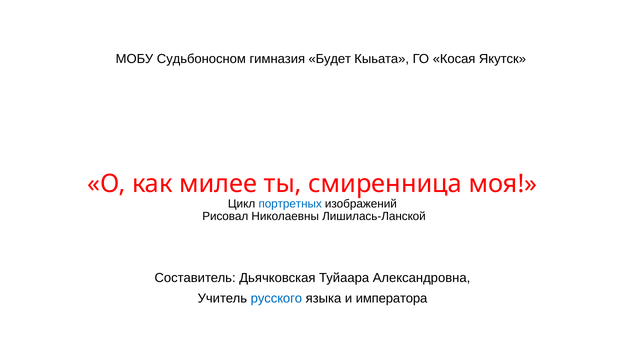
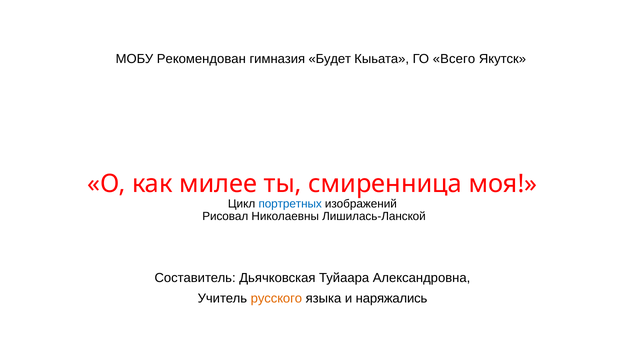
Судьбоносном: Судьбоносном -> Рекомендован
Косая: Косая -> Всего
русского colour: blue -> orange
императора: императора -> наряжались
